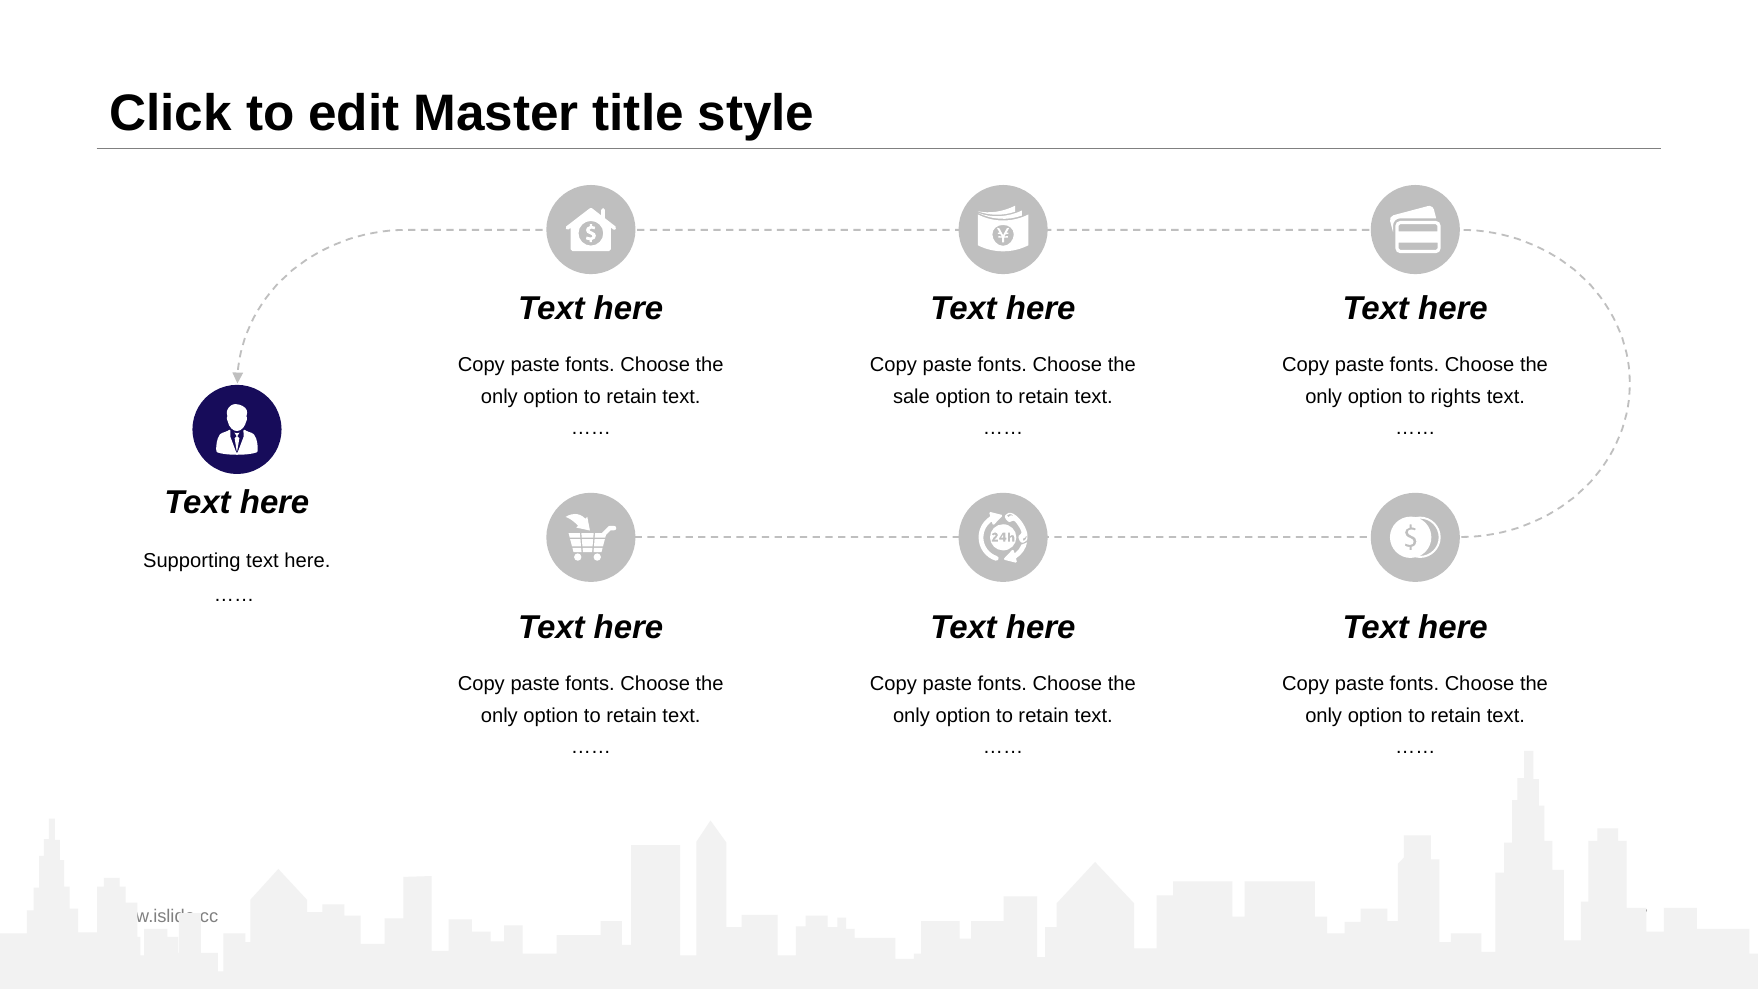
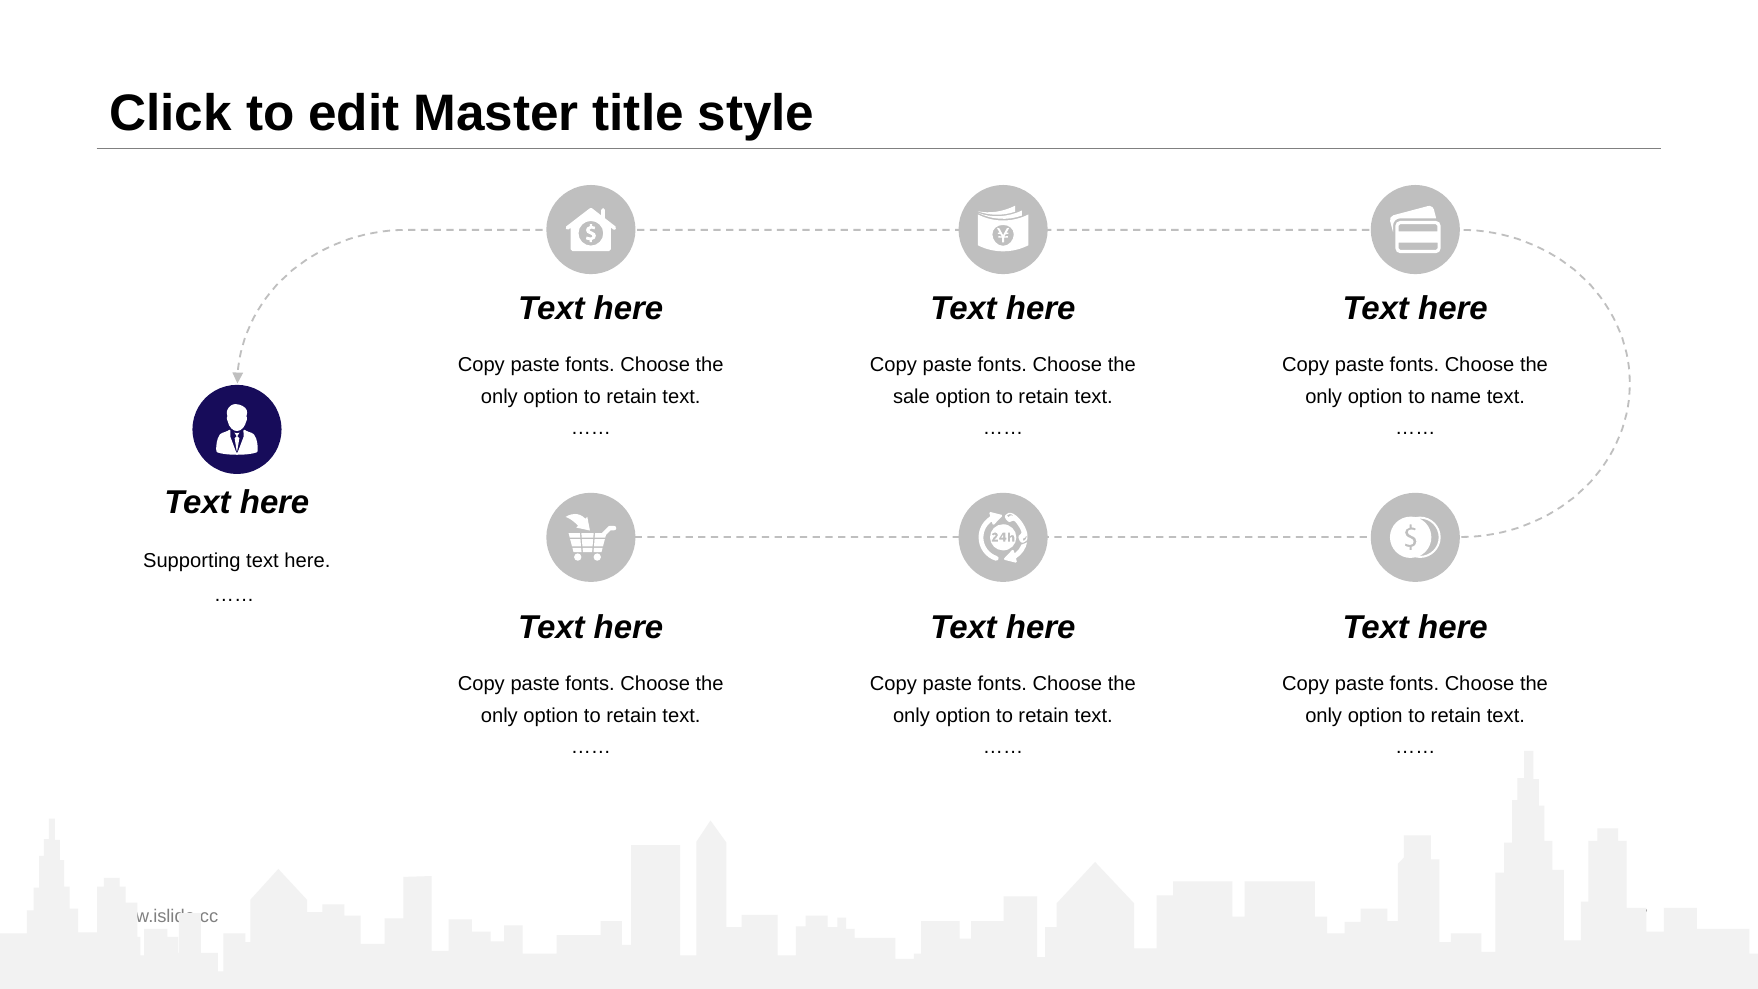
rights: rights -> name
